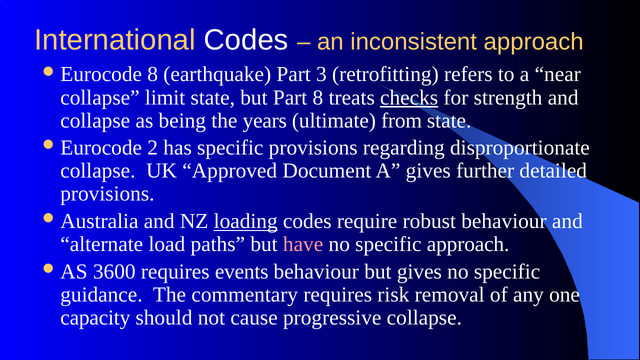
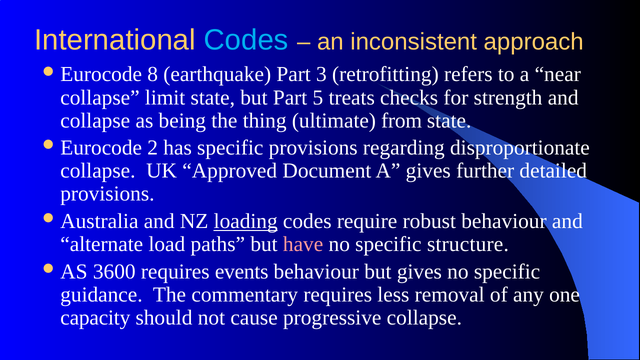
Codes at (246, 40) colour: white -> light blue
Part 8: 8 -> 5
checks underline: present -> none
years: years -> thing
specific approach: approach -> structure
risk: risk -> less
